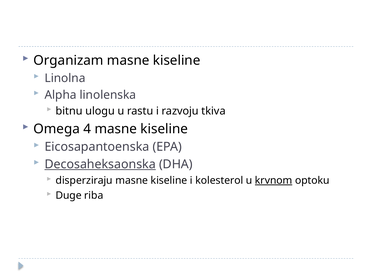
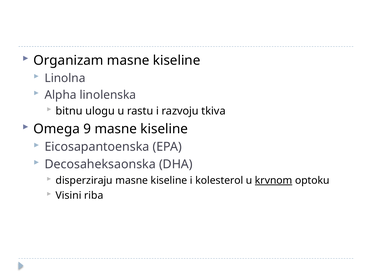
4: 4 -> 9
Decosaheksaonska underline: present -> none
Duge: Duge -> Visini
